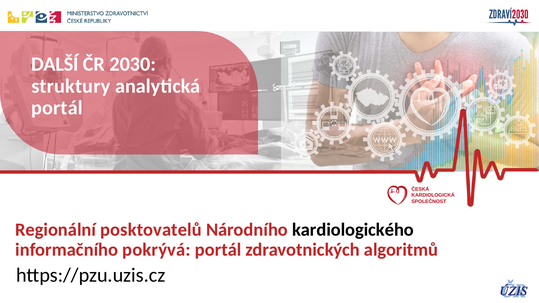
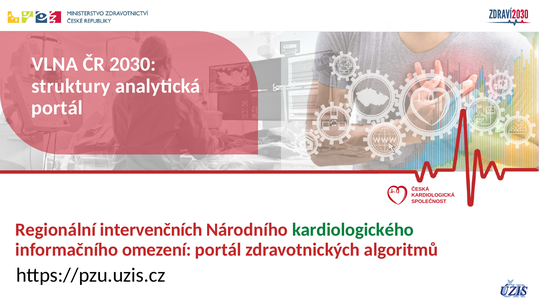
DALŠÍ: DALŠÍ -> VLNA
posktovatelů: posktovatelů -> intervenčních
kardiologického colour: black -> green
pokrývá: pokrývá -> omezení
